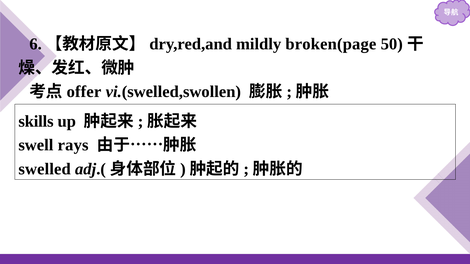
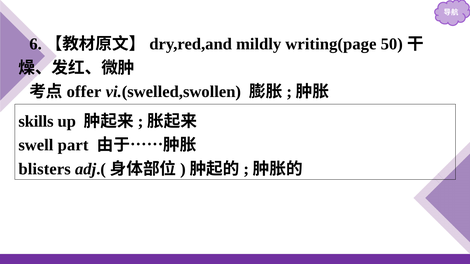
broken(page: broken(page -> writing(page
rays: rays -> part
swelled: swelled -> blisters
